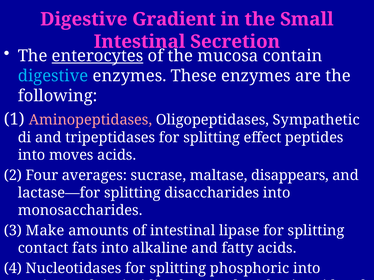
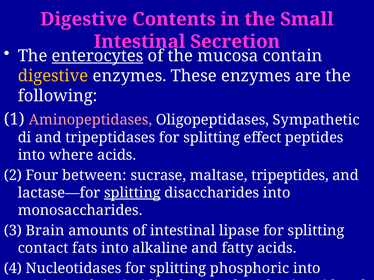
Gradient: Gradient -> Contents
digestive at (53, 76) colour: light blue -> yellow
moves: moves -> where
averages: averages -> between
disappears: disappears -> tripeptides
splitting at (132, 193) underline: none -> present
Make: Make -> Brain
